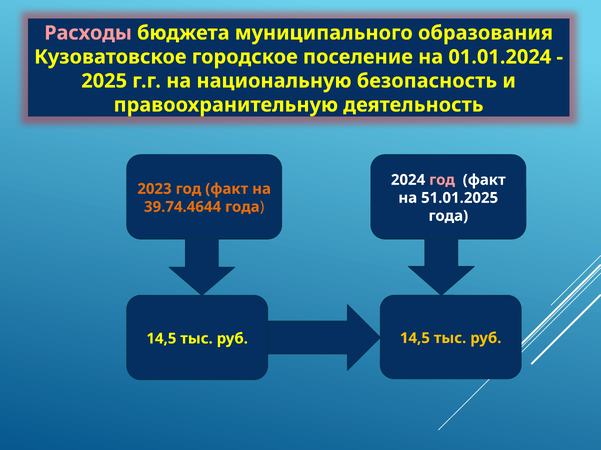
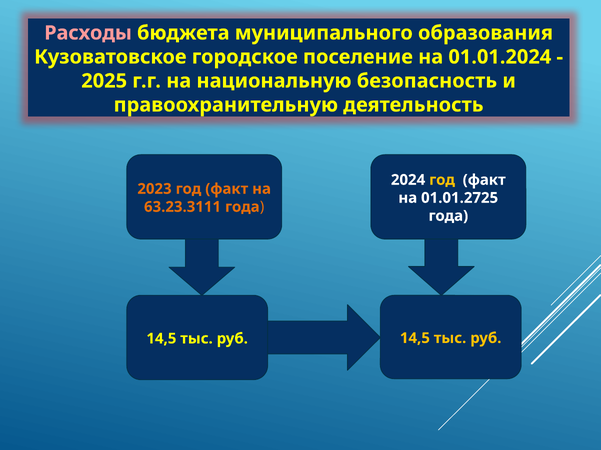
год at (442, 180) colour: pink -> yellow
51.01.2025: 51.01.2025 -> 01.01.2725
39.74.4644: 39.74.4644 -> 63.23.3111
